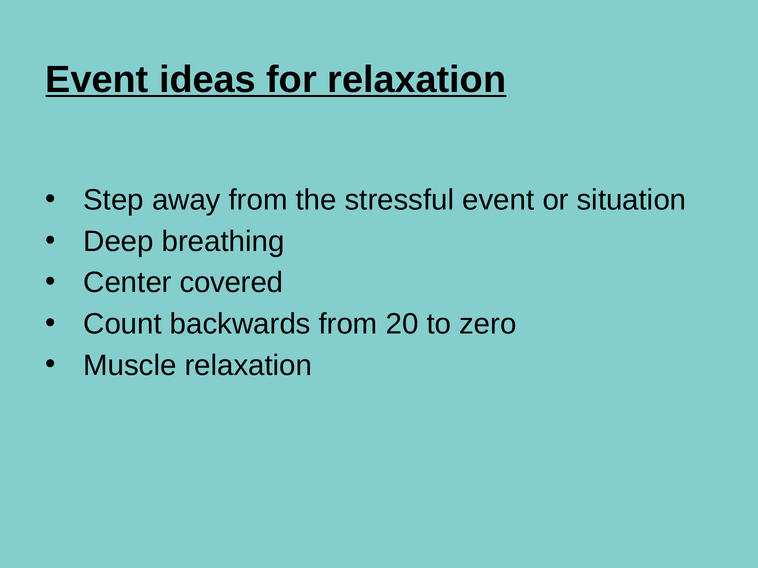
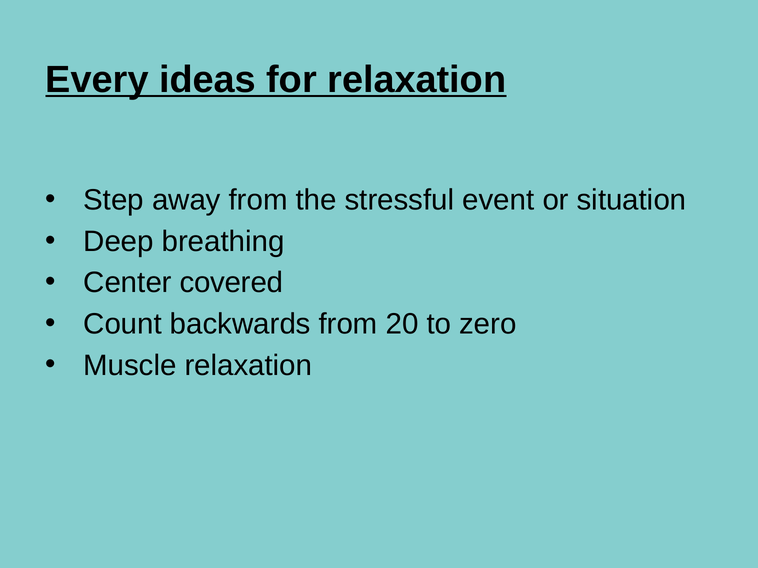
Event at (97, 80): Event -> Every
